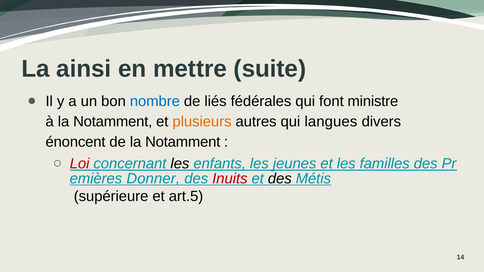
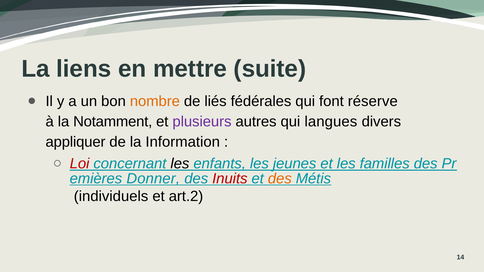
ainsi: ainsi -> liens
nombre colour: blue -> orange
ministre: ministre -> réserve
plusieurs colour: orange -> purple
énoncent: énoncent -> appliquer
de la Notamment: Notamment -> Information
des at (280, 179) colour: black -> orange
supérieure: supérieure -> individuels
art.5: art.5 -> art.2
